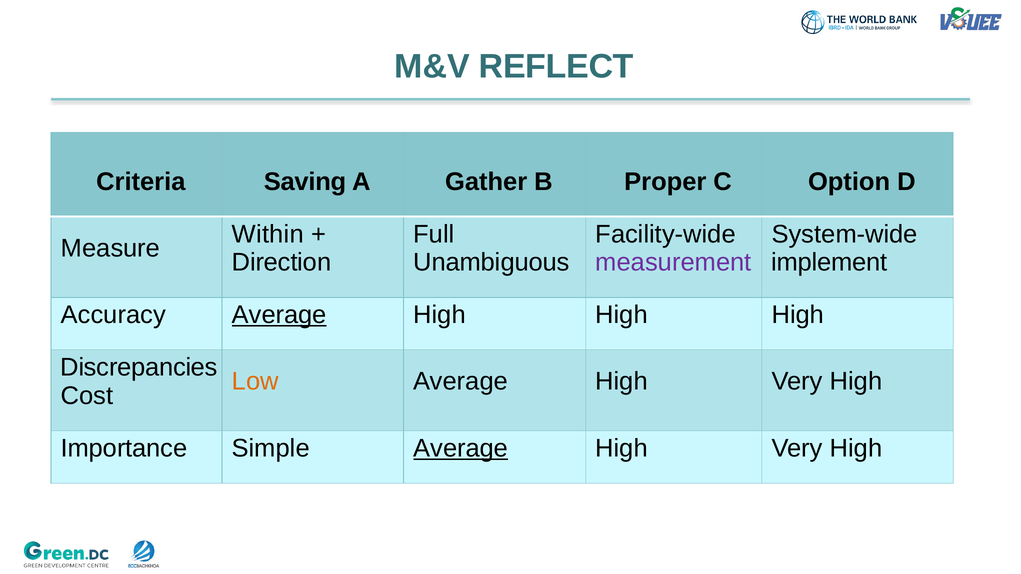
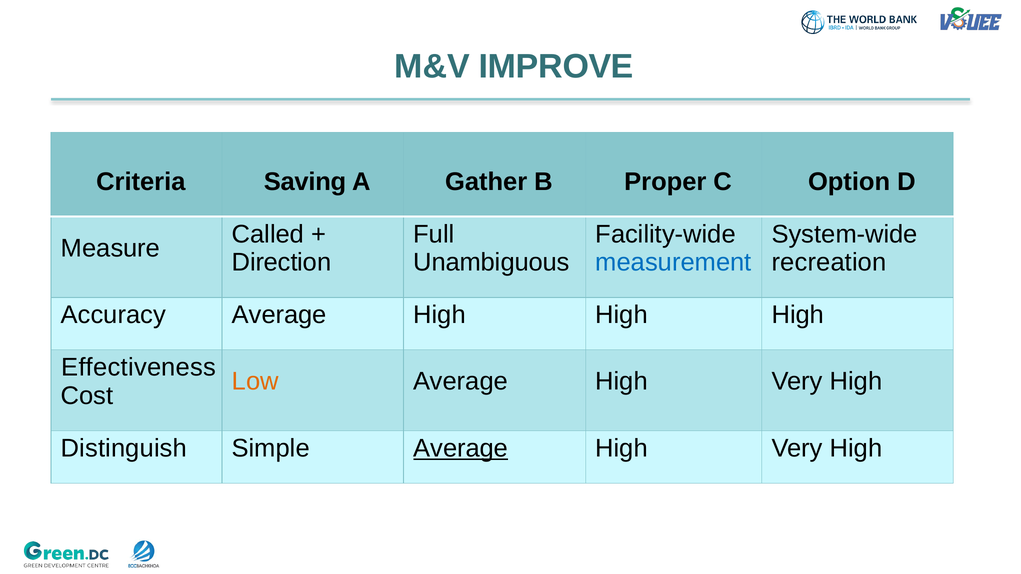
REFLECT: REFLECT -> IMPROVE
Within: Within -> Called
measurement colour: purple -> blue
implement: implement -> recreation
Average at (279, 315) underline: present -> none
Discrepancies: Discrepancies -> Effectiveness
Importance: Importance -> Distinguish
